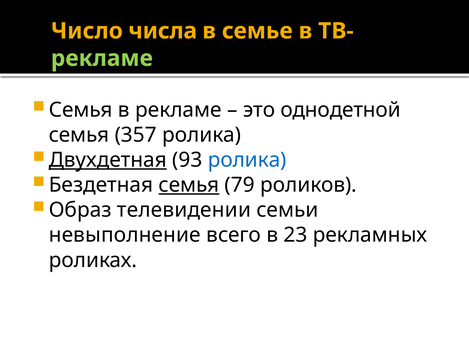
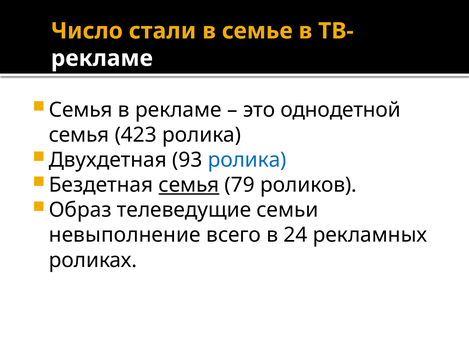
числа: числа -> стали
рекламе at (102, 58) colour: light green -> white
357: 357 -> 423
Двухдетная underline: present -> none
телевидении: телевидении -> телеведущие
23: 23 -> 24
